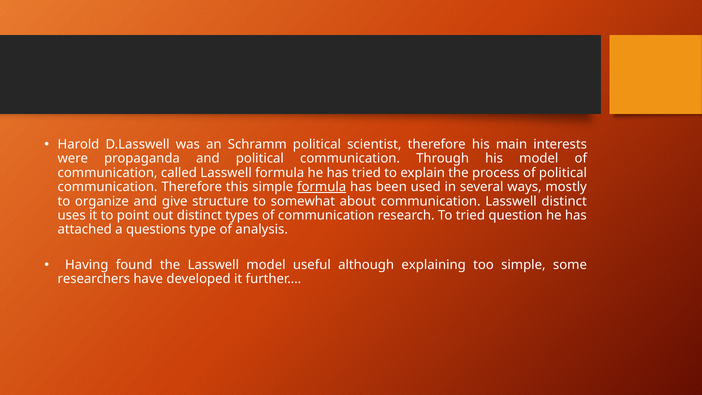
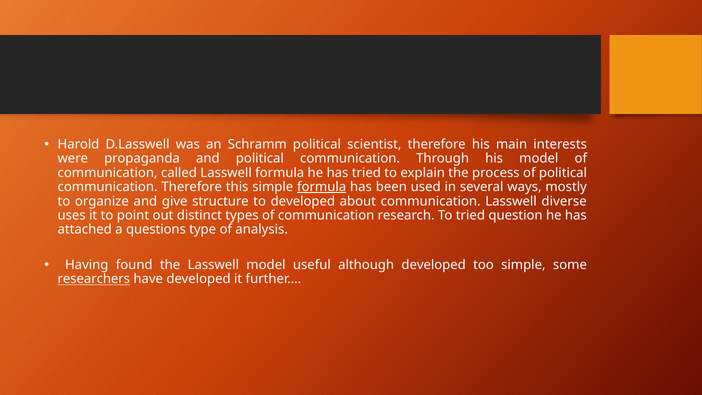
to somewhat: somewhat -> developed
Lasswell distinct: distinct -> diverse
although explaining: explaining -> developed
researchers underline: none -> present
